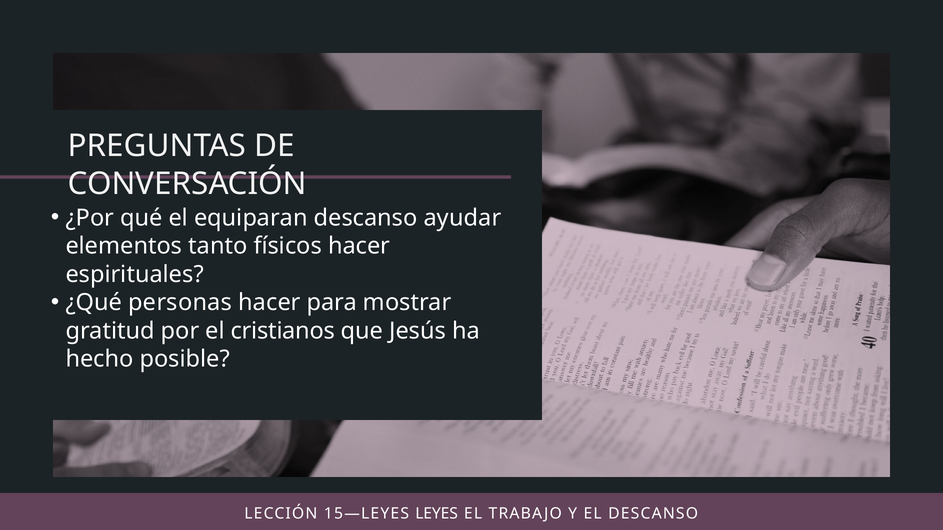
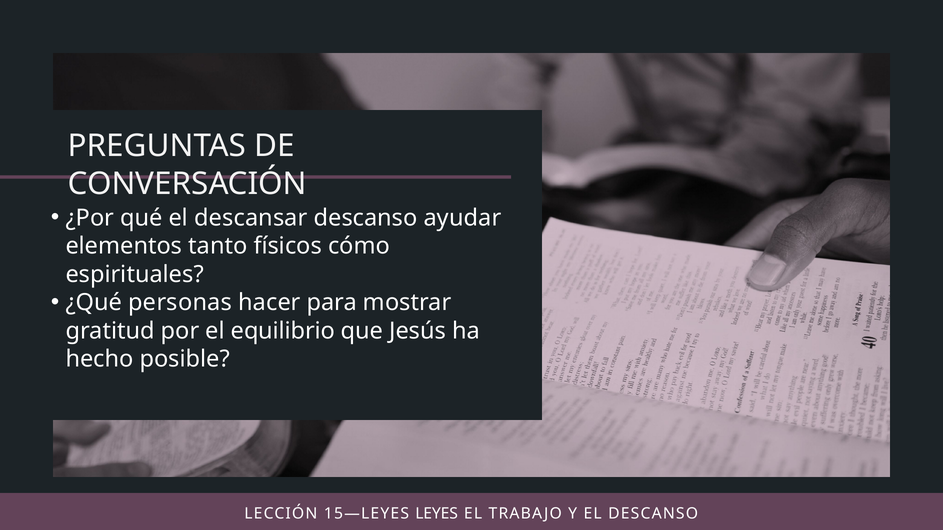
equiparan: equiparan -> descansar
físicos hacer: hacer -> cómo
cristianos: cristianos -> equilibrio
